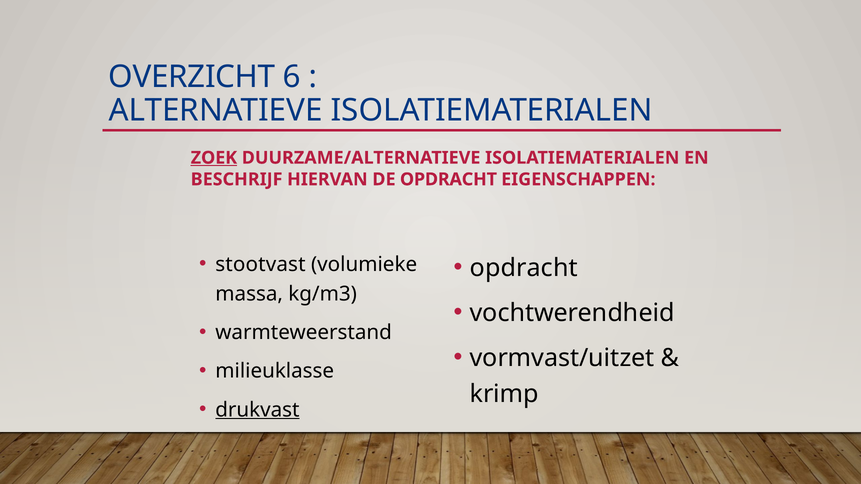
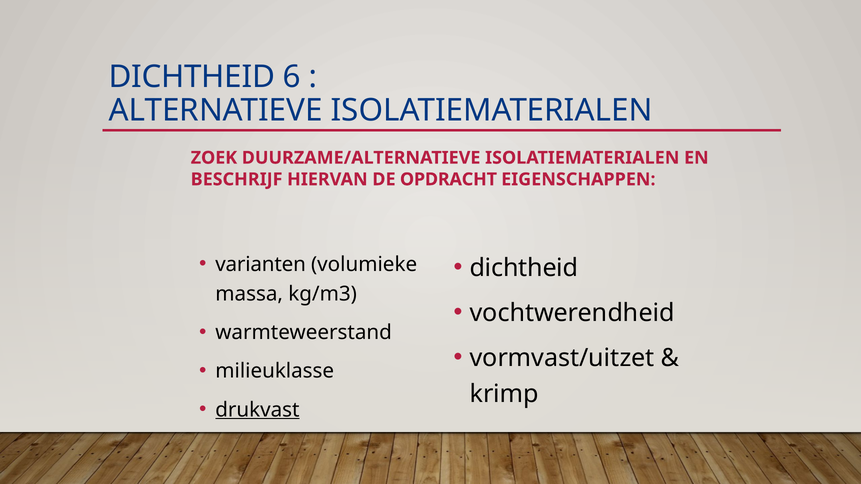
OVERZICHT at (192, 77): OVERZICHT -> DICHTHEID
ZOEK underline: present -> none
stootvast: stootvast -> varianten
opdracht at (524, 268): opdracht -> dichtheid
